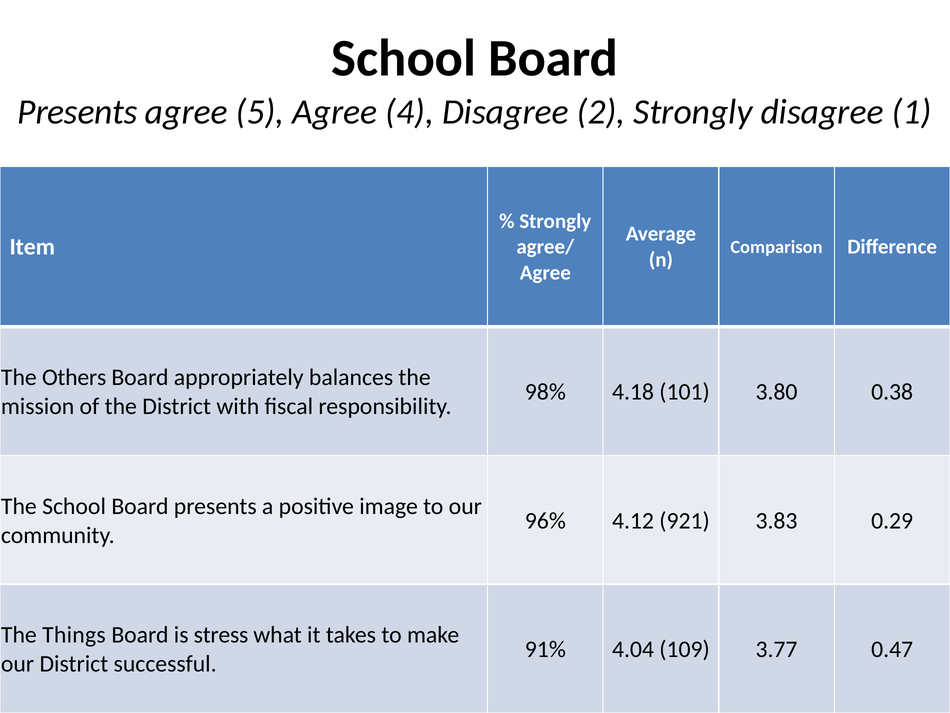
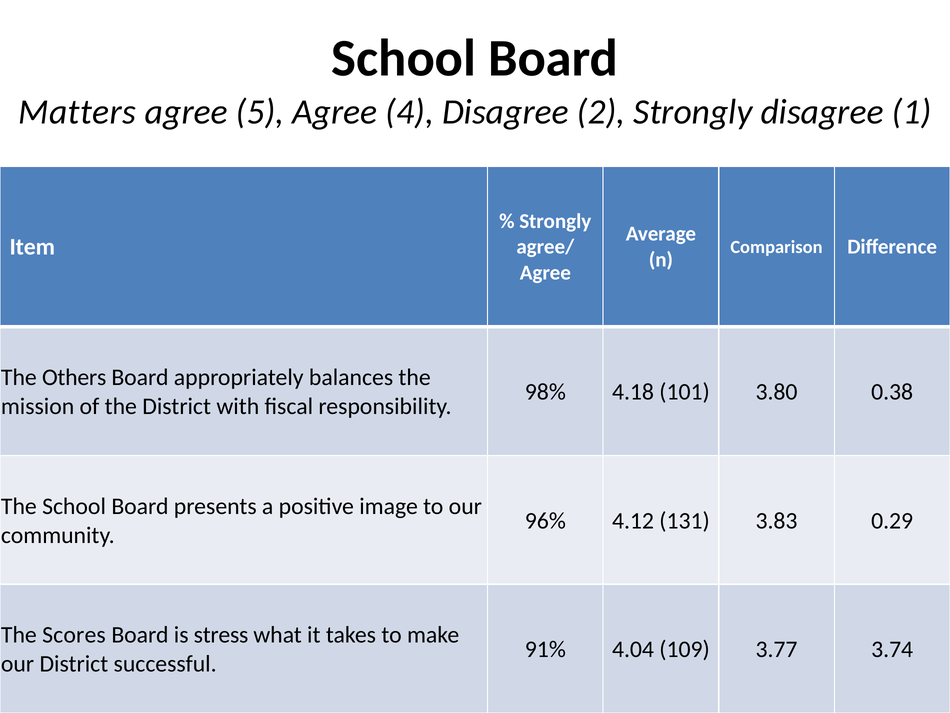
Presents at (78, 112): Presents -> Matters
921: 921 -> 131
Things: Things -> Scores
0.47: 0.47 -> 3.74
